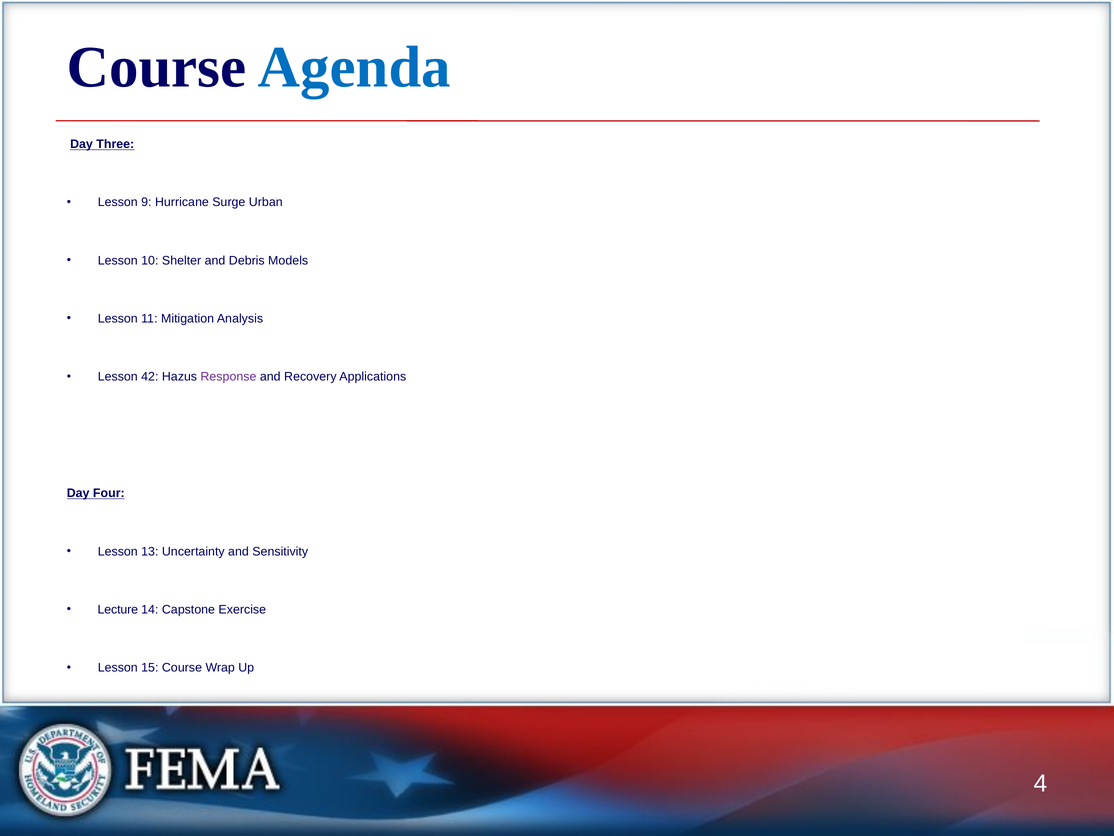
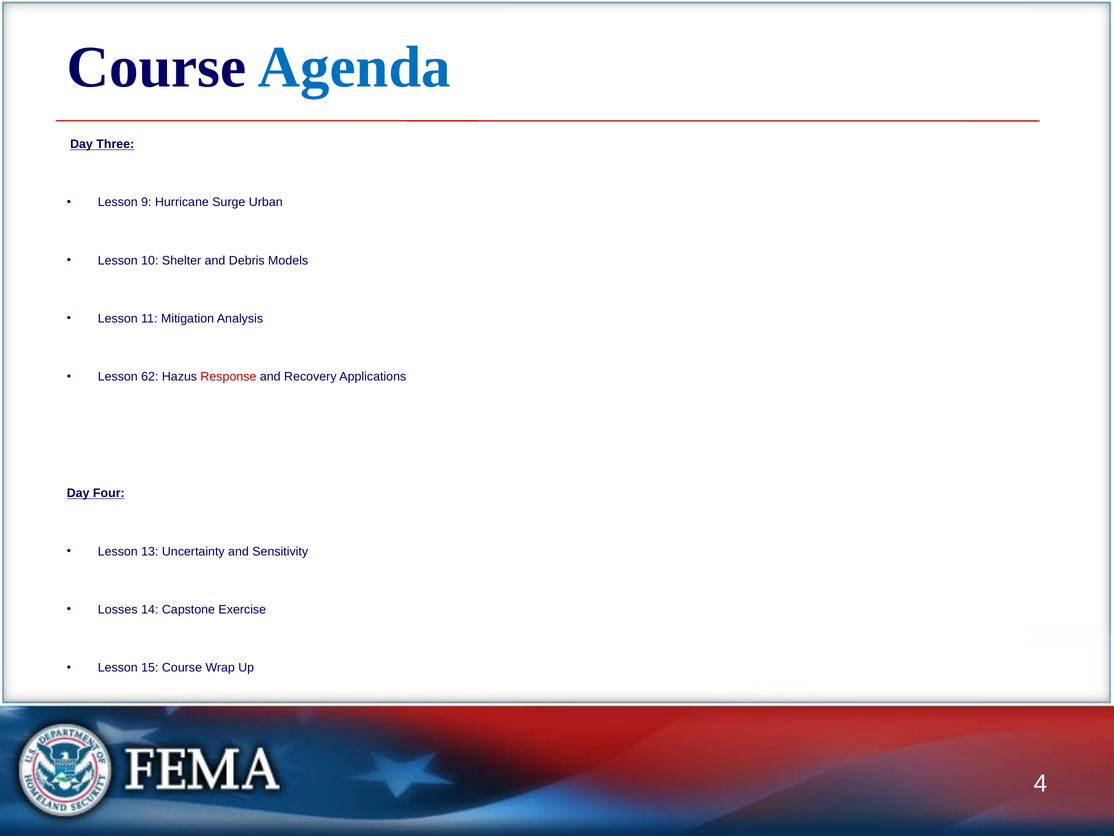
42: 42 -> 62
Response colour: purple -> red
Lecture: Lecture -> Losses
